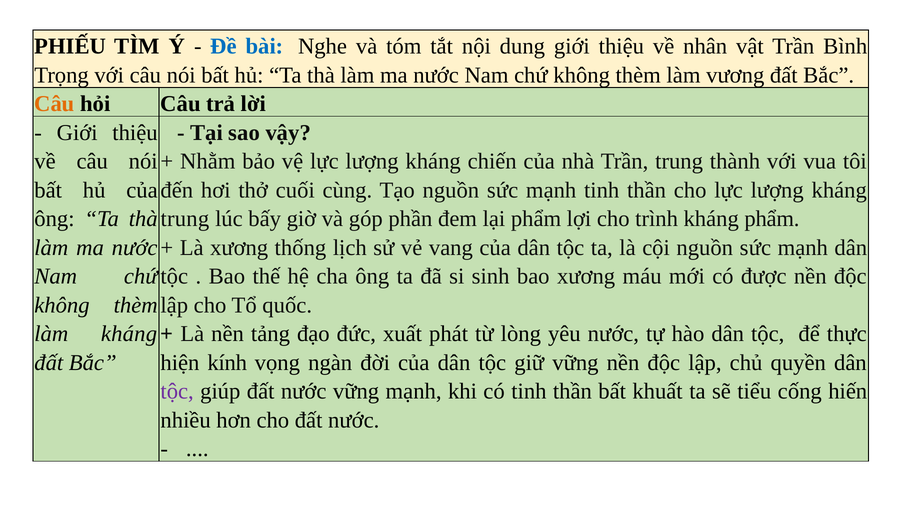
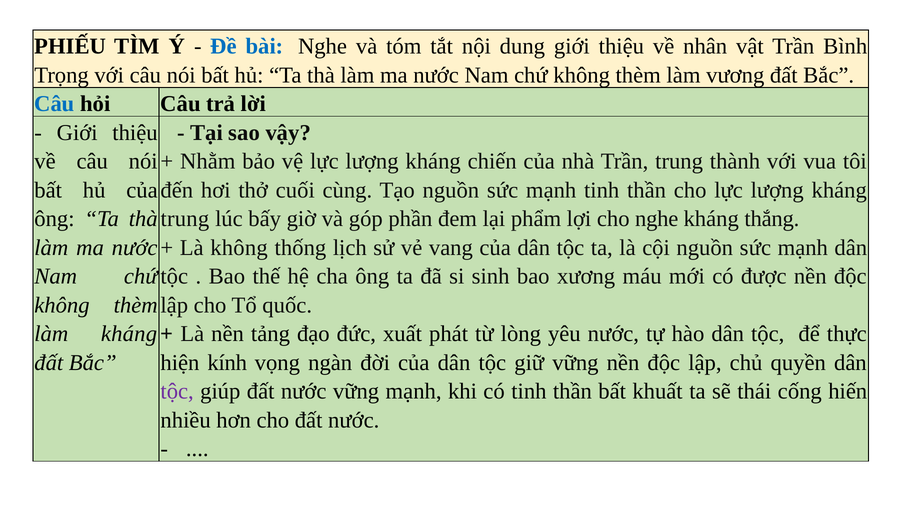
Câu at (54, 104) colour: orange -> blue
cho trình: trình -> nghe
kháng phẩm: phẩm -> thắng
Là xương: xương -> không
tiểu: tiểu -> thái
